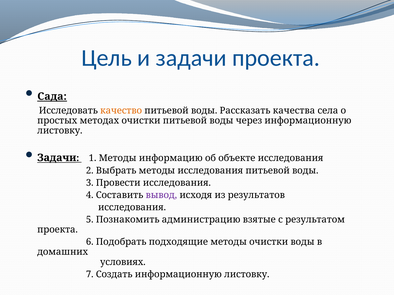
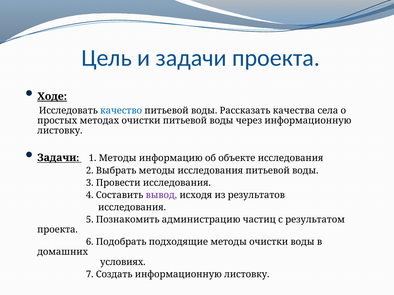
Сада: Сада -> Ходе
качество colour: orange -> blue
взятые: взятые -> частиц
